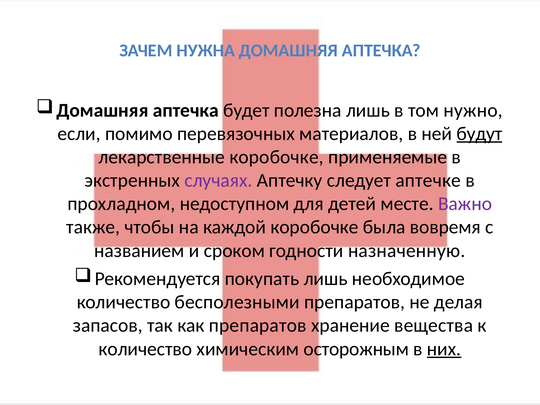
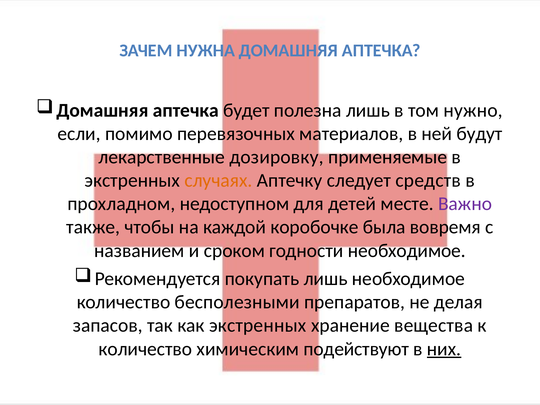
будут underline: present -> none
лекарственные коробочке: коробочке -> дозировку
случаях colour: purple -> orange
аптечке: аптечке -> средств
годности назначенную: назначенную -> необходимое
как препаратов: препаратов -> экстренных
осторожным: осторожным -> подействуют
